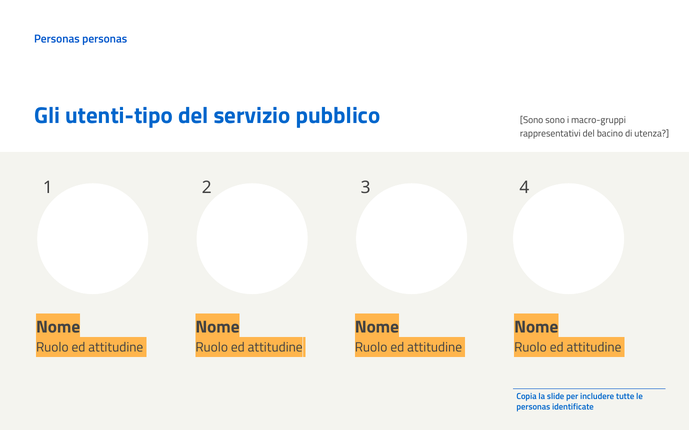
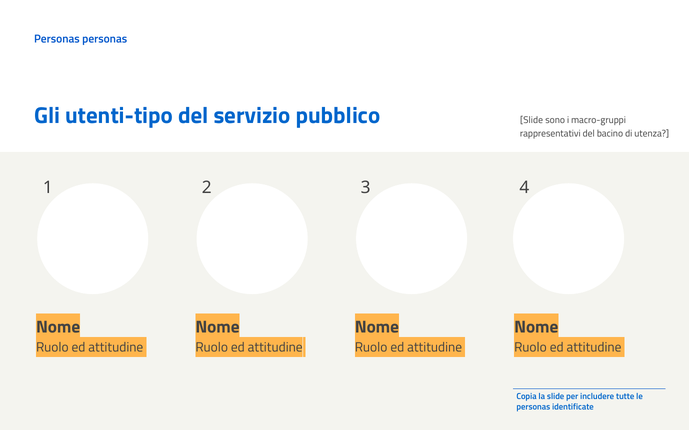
Sono at (532, 120): Sono -> Slide
